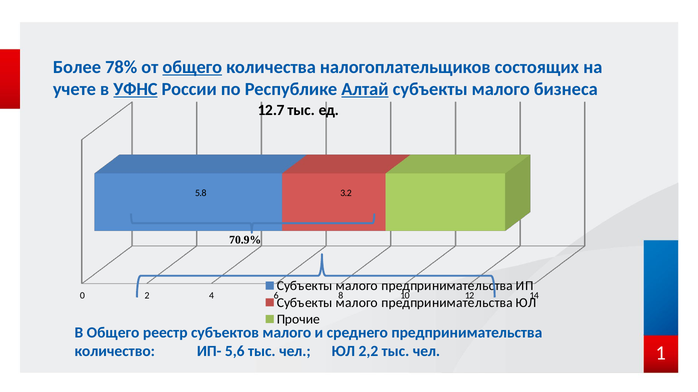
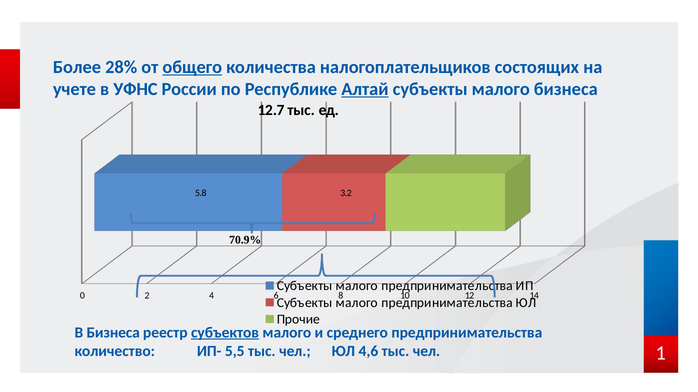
78%: 78% -> 28%
УФНС underline: present -> none
В Общего: Общего -> Бизнеса
субъектов underline: none -> present
5,6: 5,6 -> 5,5
2,2: 2,2 -> 4,6
